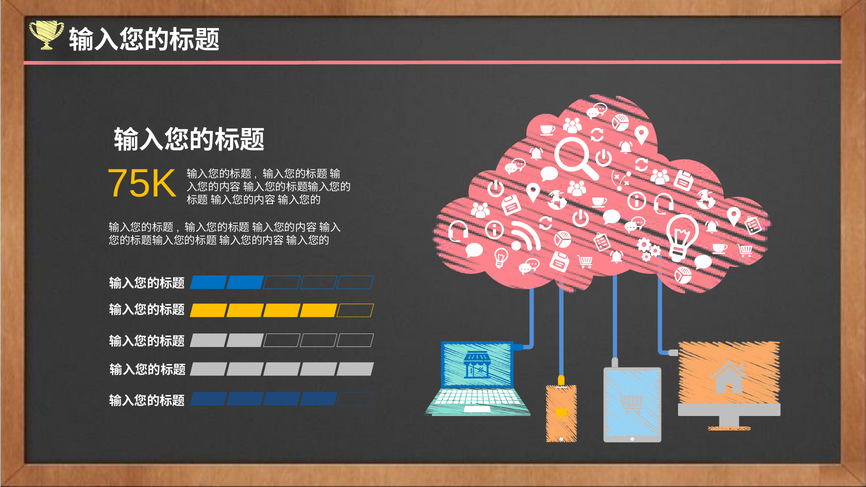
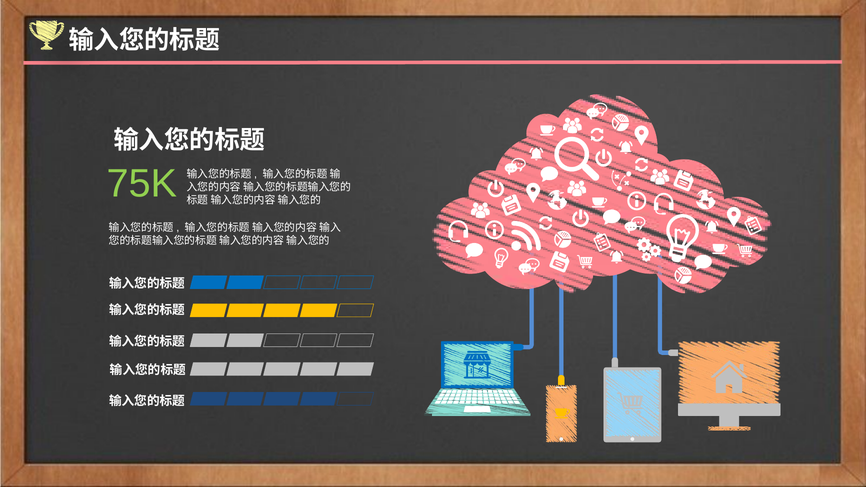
75K colour: yellow -> light green
